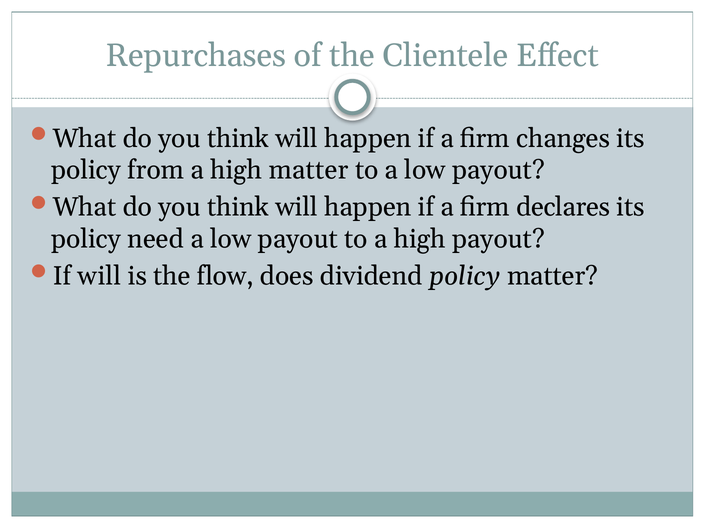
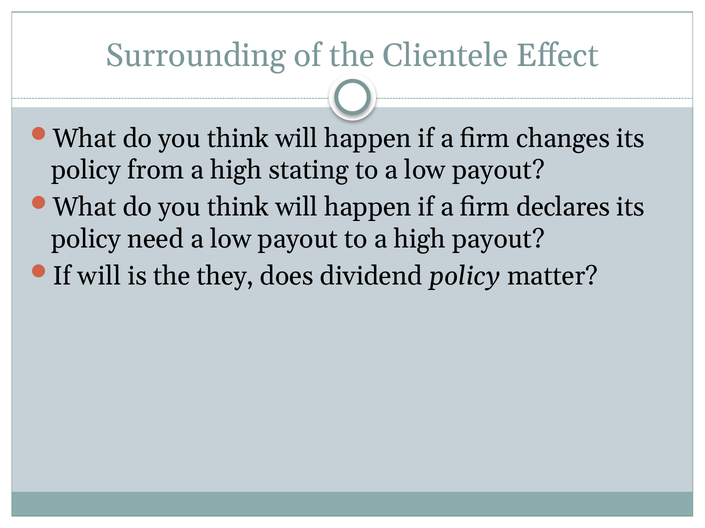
Repurchases: Repurchases -> Surrounding
high matter: matter -> stating
flow: flow -> they
